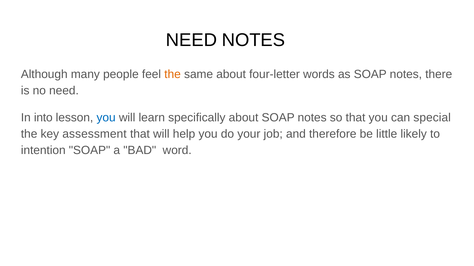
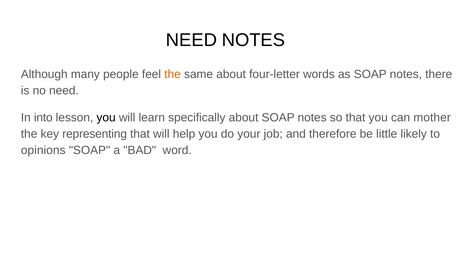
you at (106, 118) colour: blue -> black
special: special -> mother
assessment: assessment -> representing
intention: intention -> opinions
